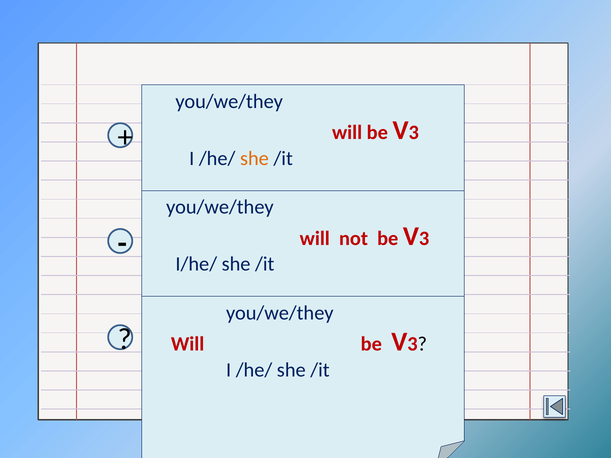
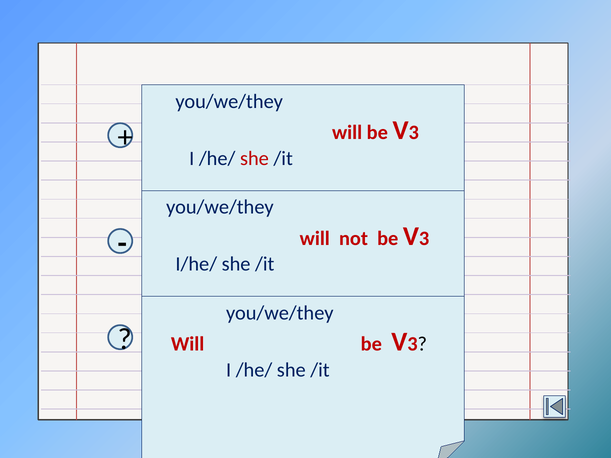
she at (254, 158) colour: orange -> red
